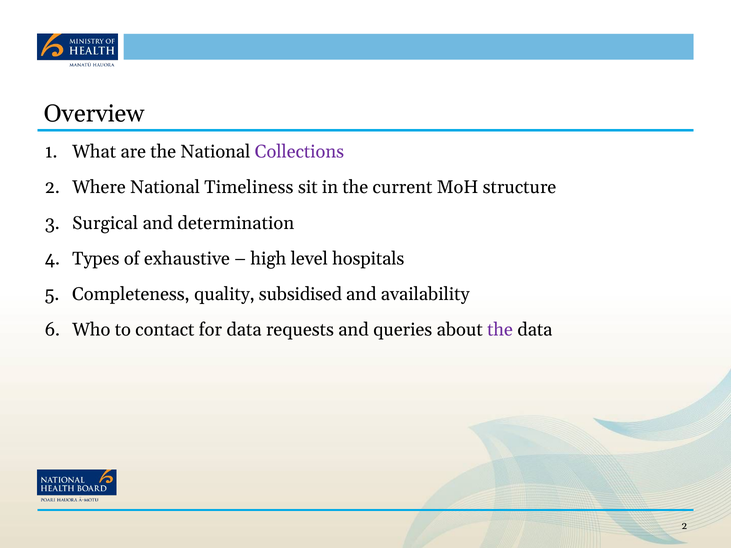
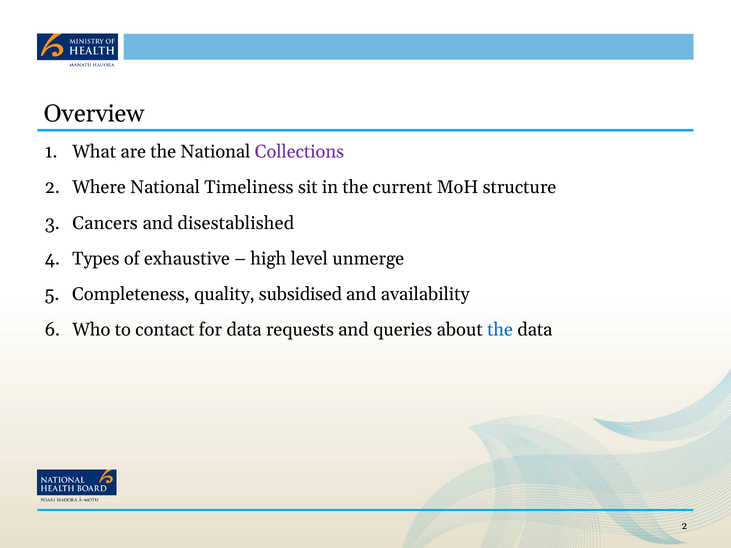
Surgical: Surgical -> Cancers
determination: determination -> disestablished
hospitals: hospitals -> unmerge
the at (500, 330) colour: purple -> blue
